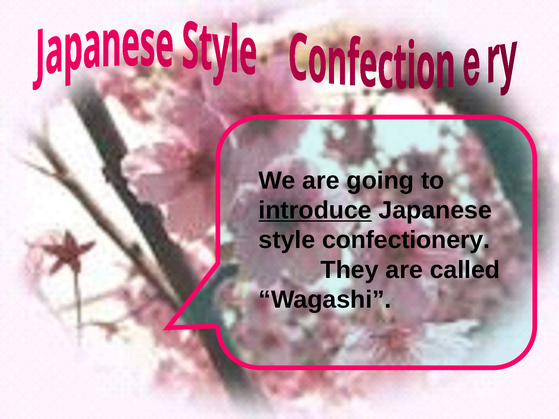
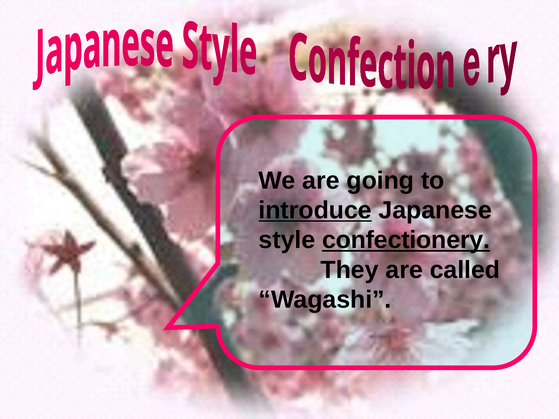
confectionery underline: none -> present
